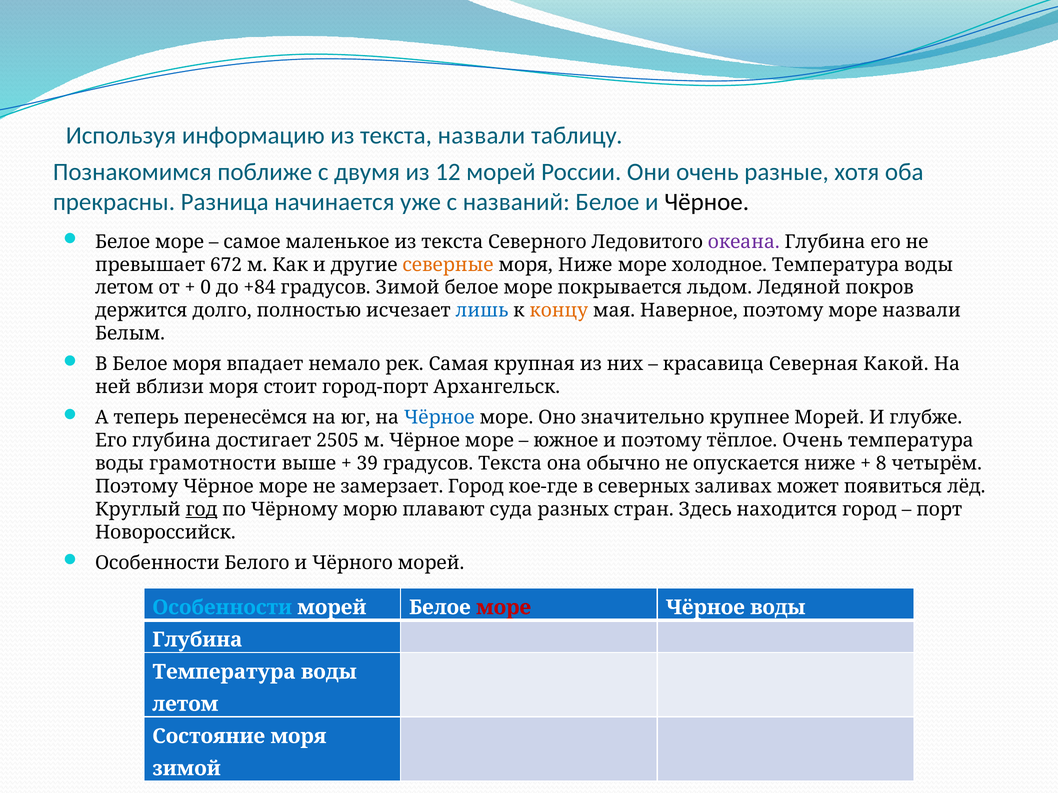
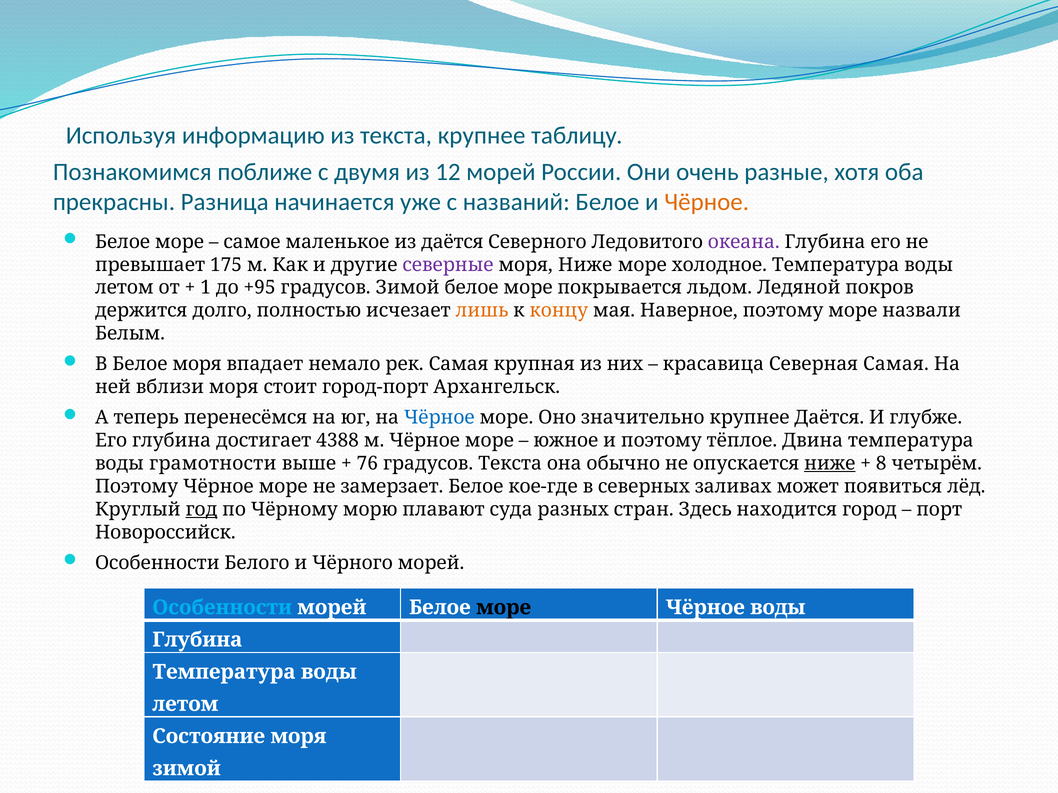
текста назвали: назвали -> крупнее
Чёрное at (707, 202) colour: black -> orange
маленькое из текста: текста -> даётся
672: 672 -> 175
северные colour: orange -> purple
0: 0 -> 1
+84: +84 -> +95
лишь colour: blue -> orange
Северная Какой: Какой -> Самая
крупнее Морей: Морей -> Даётся
2505: 2505 -> 4388
тёплое Очень: Очень -> Двина
39: 39 -> 76
ниже at (830, 464) underline: none -> present
замерзает Город: Город -> Белое
море at (504, 608) colour: red -> black
